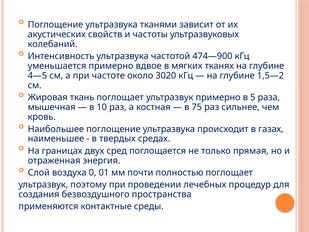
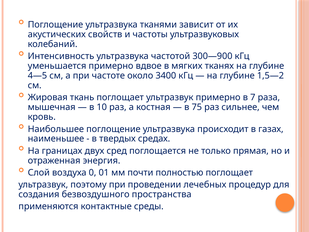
474—900: 474—900 -> 300—900
3020: 3020 -> 3400
5: 5 -> 7
